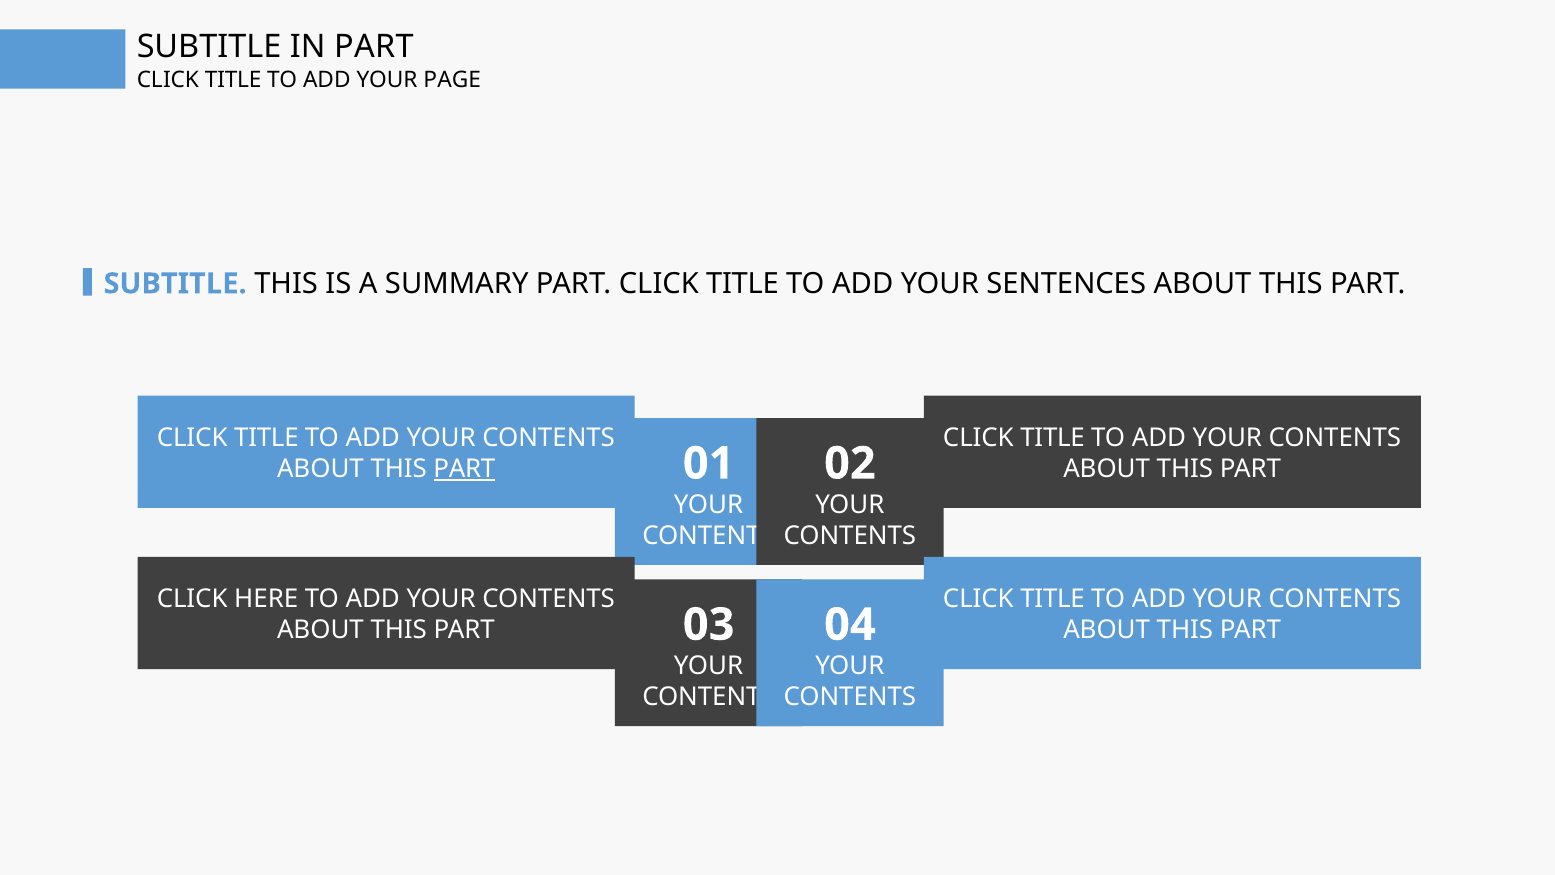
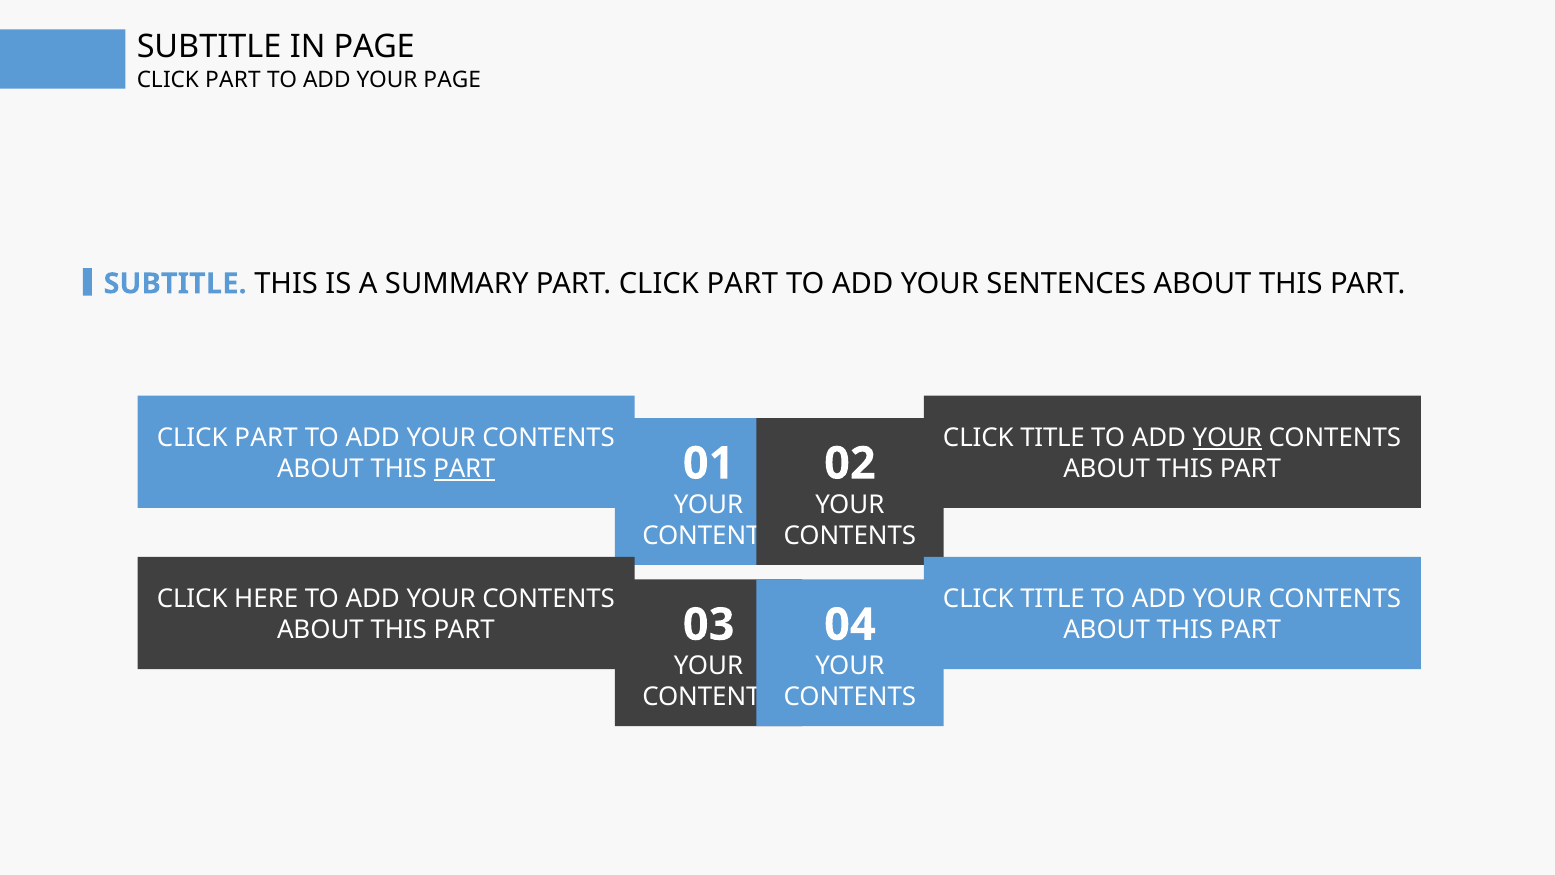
IN PART: PART -> PAGE
TITLE at (233, 80): TITLE -> PART
SUMMARY PART CLICK TITLE: TITLE -> PART
TITLE at (266, 438): TITLE -> PART
YOUR at (1227, 438) underline: none -> present
